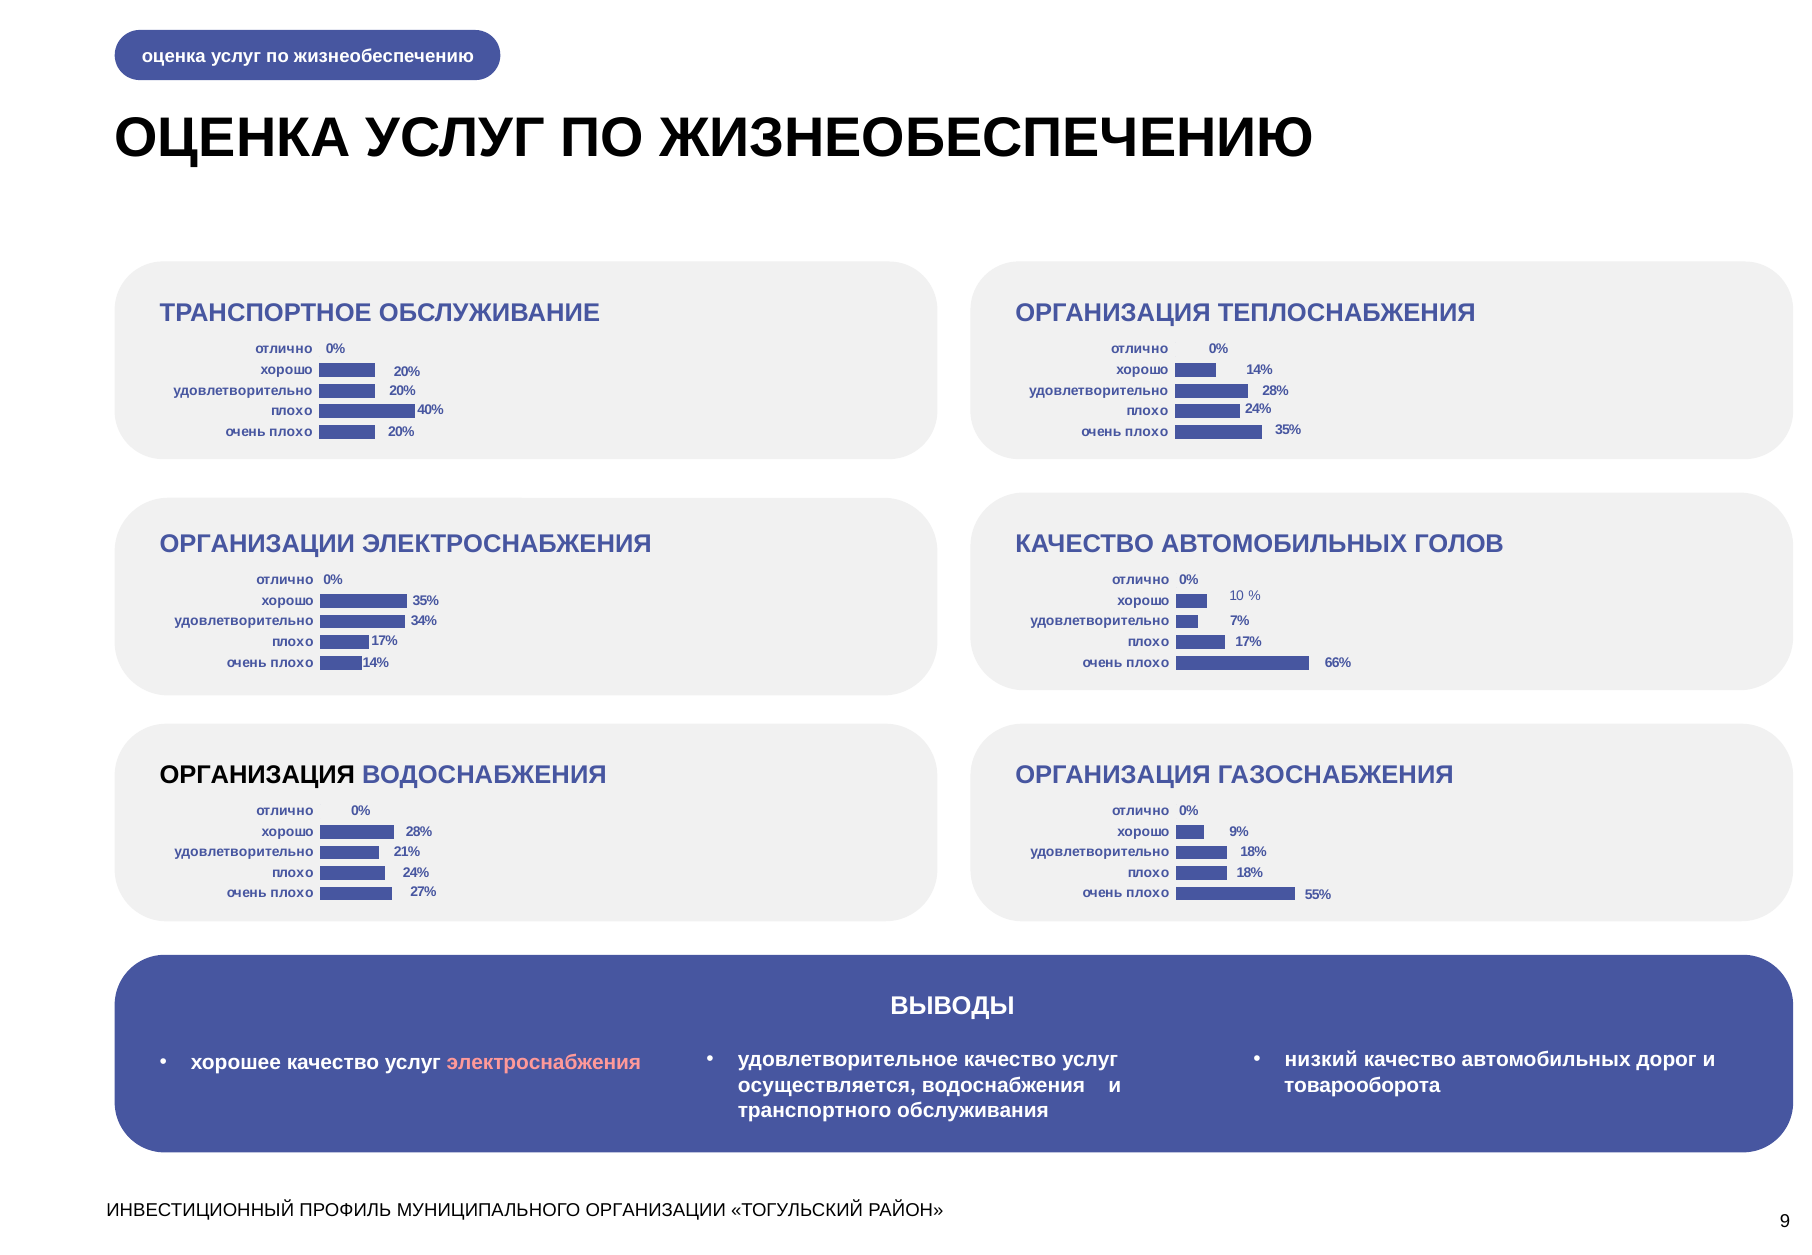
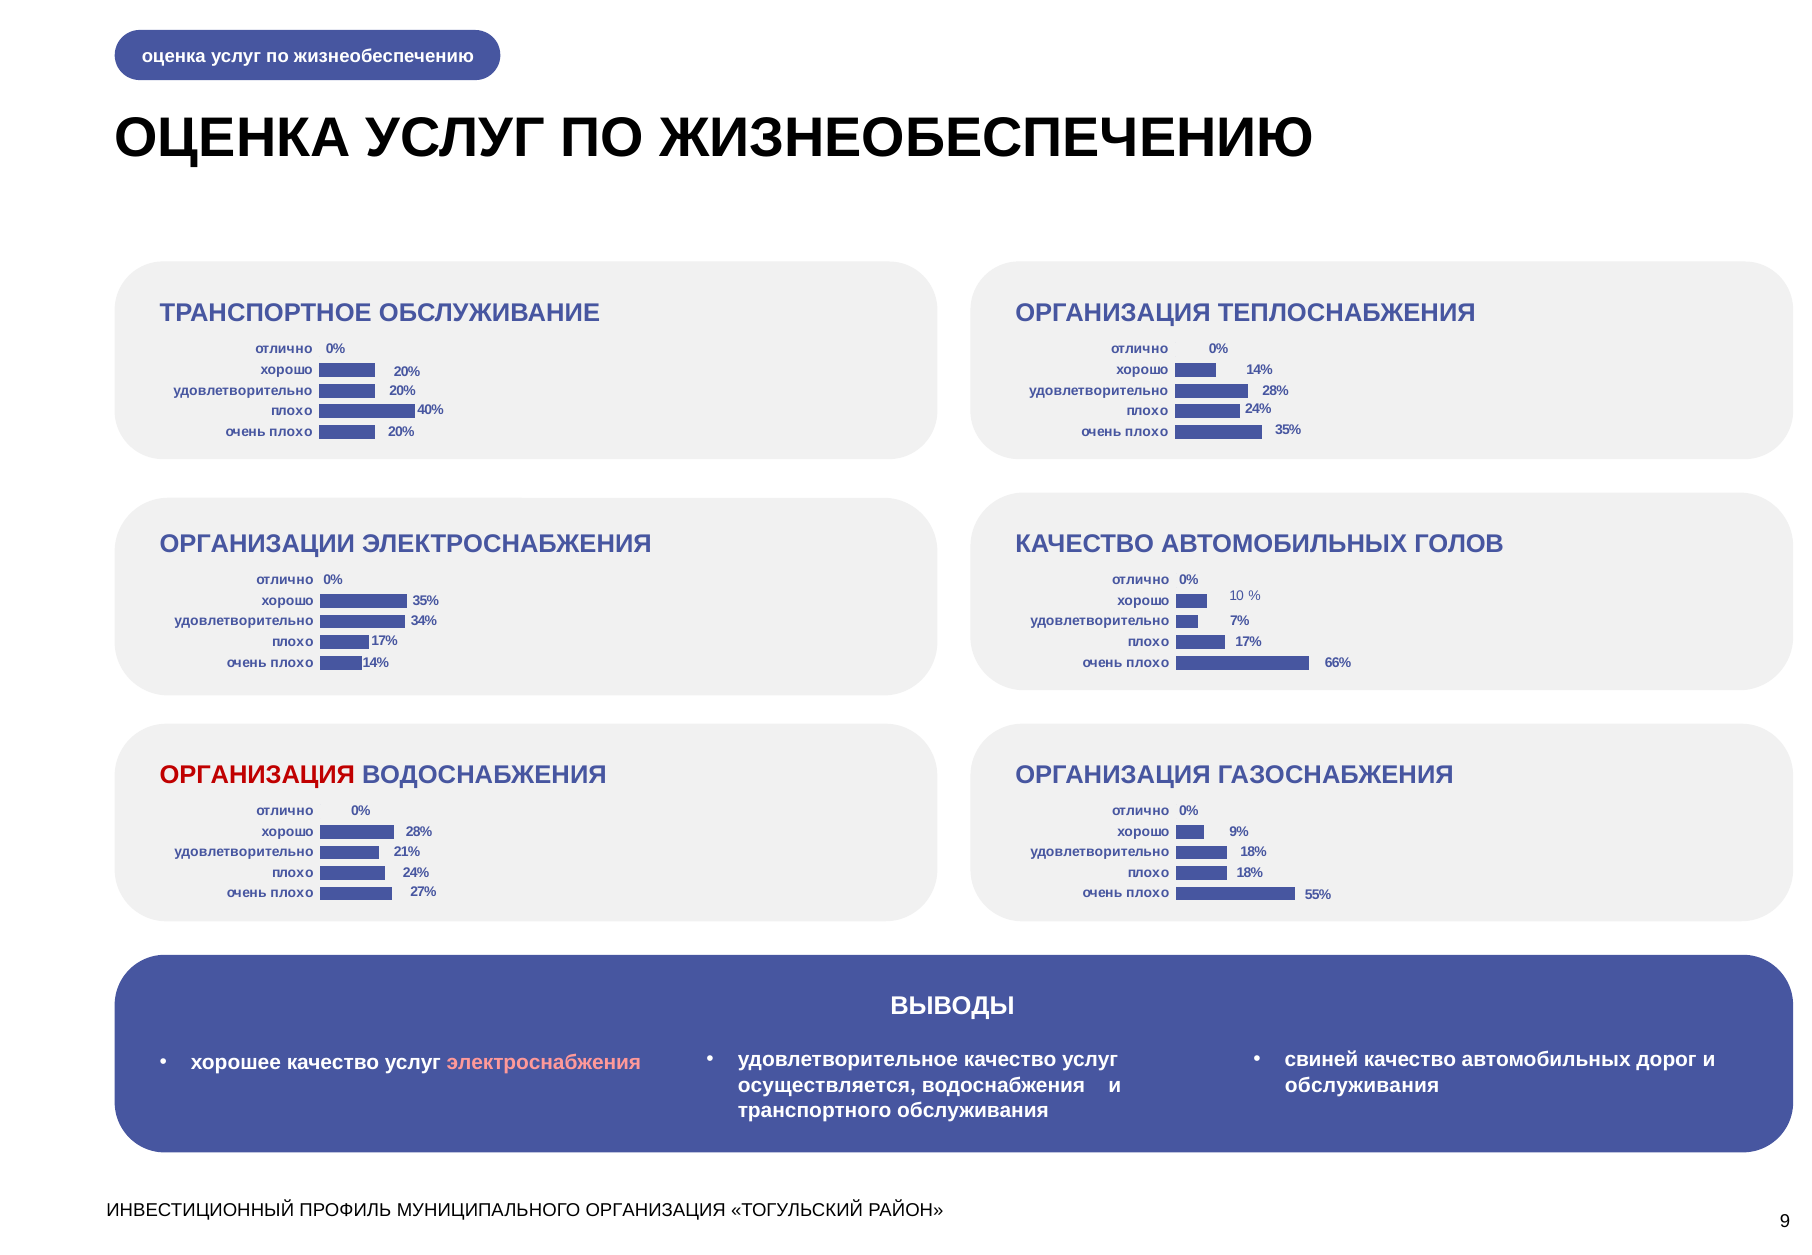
ОРГАНИЗАЦИЯ at (257, 775) colour: black -> red
низкий: низкий -> свиней
товарооборота at (1362, 1085): товарооборота -> обслуживания
МУНИЦИПАЛЬНОГО ОРГАНИЗАЦИИ: ОРГАНИЗАЦИИ -> ОРГАНИЗАЦИЯ
